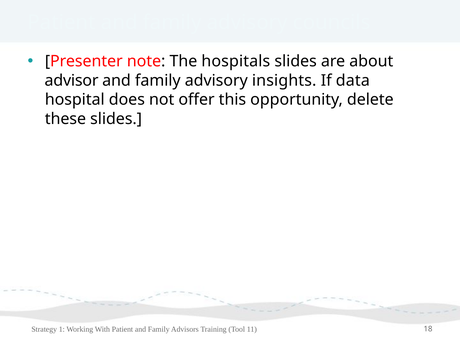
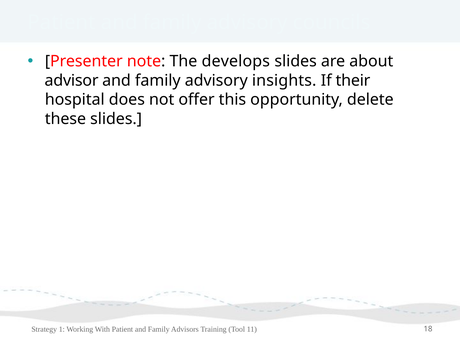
hospitals: hospitals -> develops
data: data -> their
